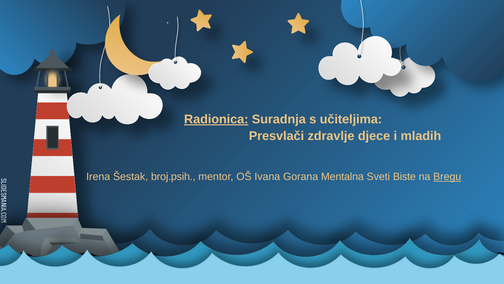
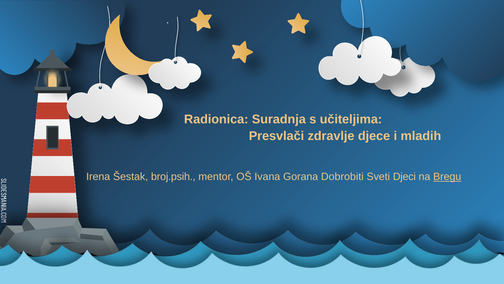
Radionica underline: present -> none
Mentalna: Mentalna -> Dobrobiti
Biste: Biste -> Djeci
